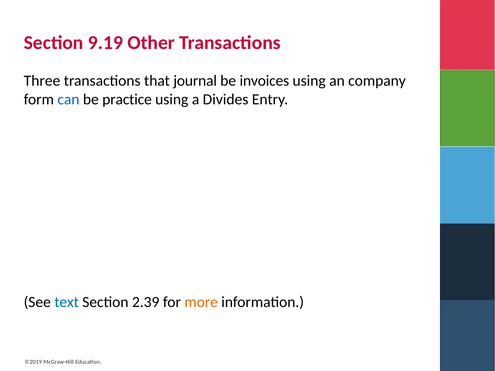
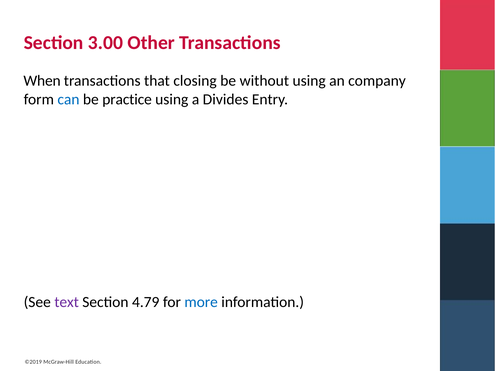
9.19: 9.19 -> 3.00
Three: Three -> When
journal: journal -> closing
invoices: invoices -> without
text colour: blue -> purple
2.39: 2.39 -> 4.79
more colour: orange -> blue
